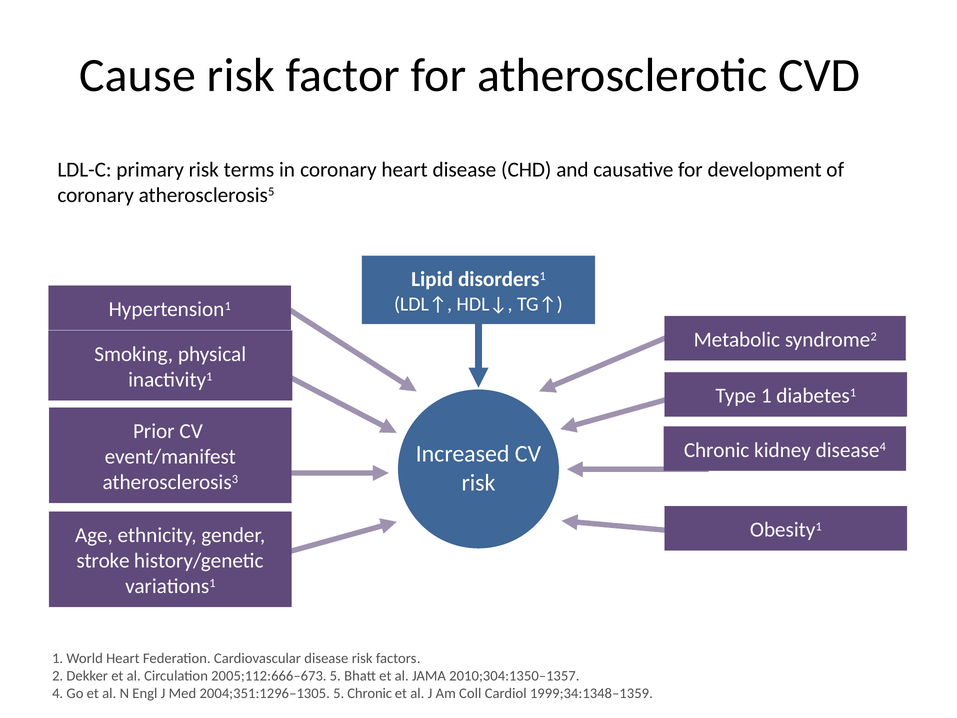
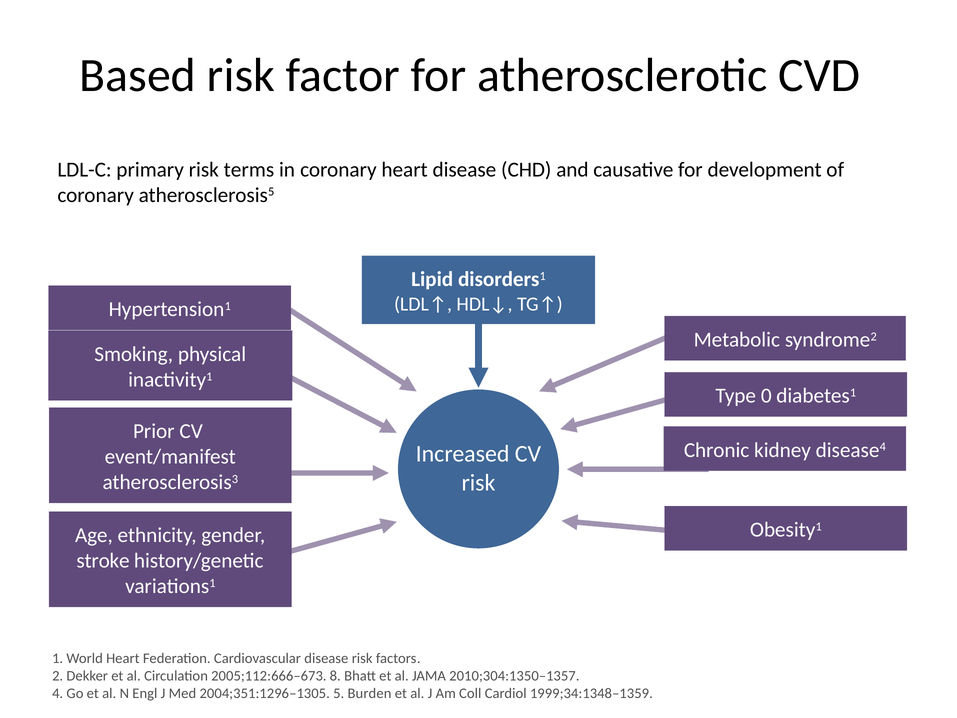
Cause: Cause -> Based
Type 1: 1 -> 0
2005;112:666–673 5: 5 -> 8
5 Chronic: Chronic -> Burden
